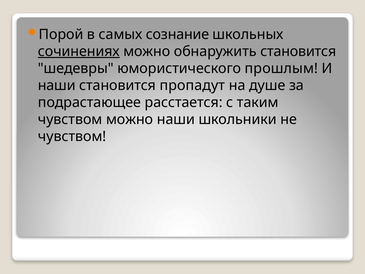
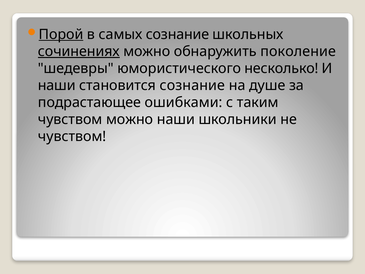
Порой underline: none -> present
обнаружить становится: становится -> поколение
прошлым: прошлым -> несколько
становится пропадут: пропадут -> сознание
расстается: расстается -> ошибками
